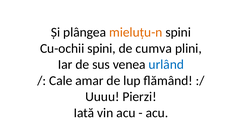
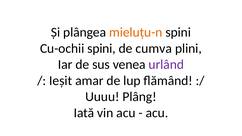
urlând colour: blue -> purple
Cale: Cale -> Ieșit
Pierzi: Pierzi -> Plâng
